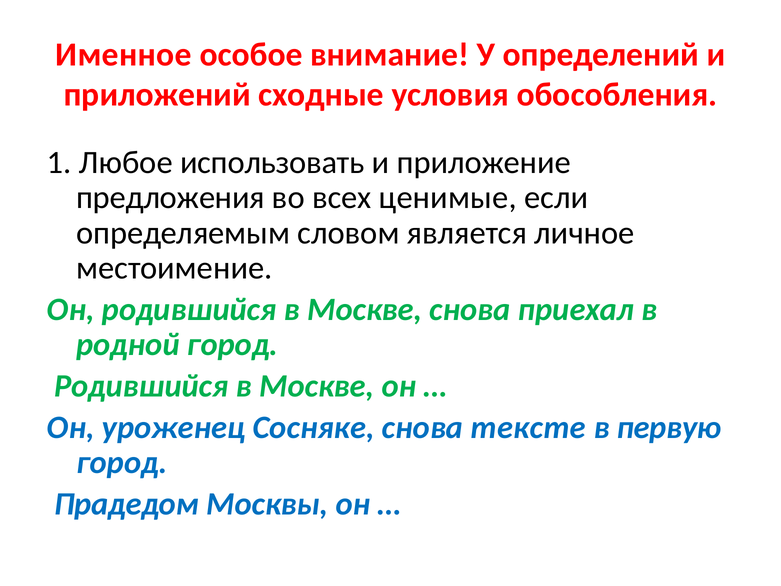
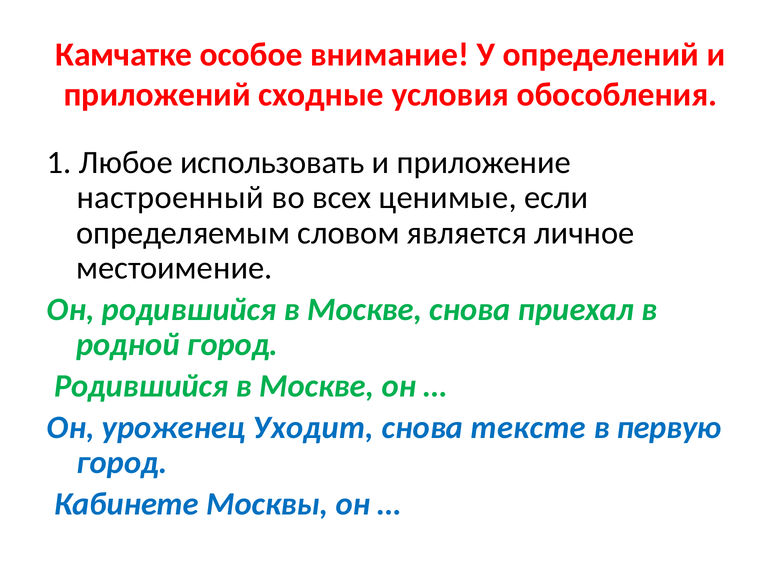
Именное: Именное -> Камчатке
предложения: предложения -> настроенный
Сосняке: Сосняке -> Уходит
Прадедом: Прадедом -> Кабинете
